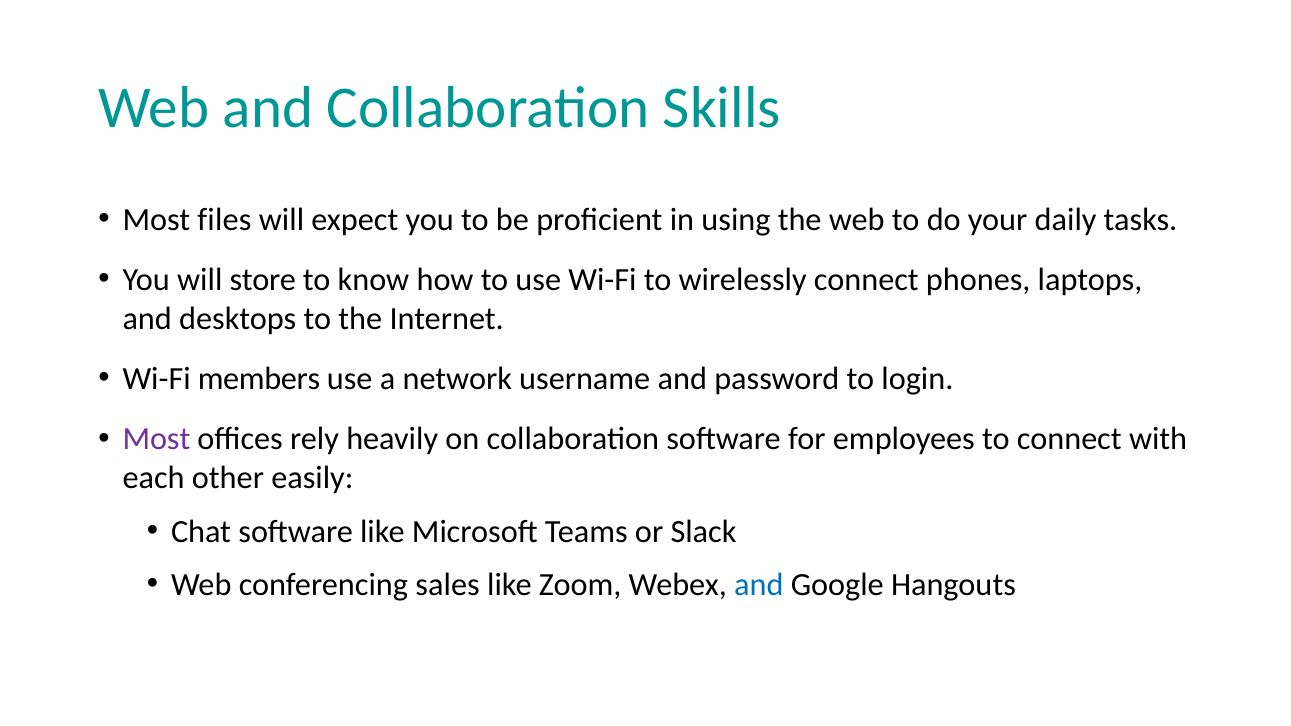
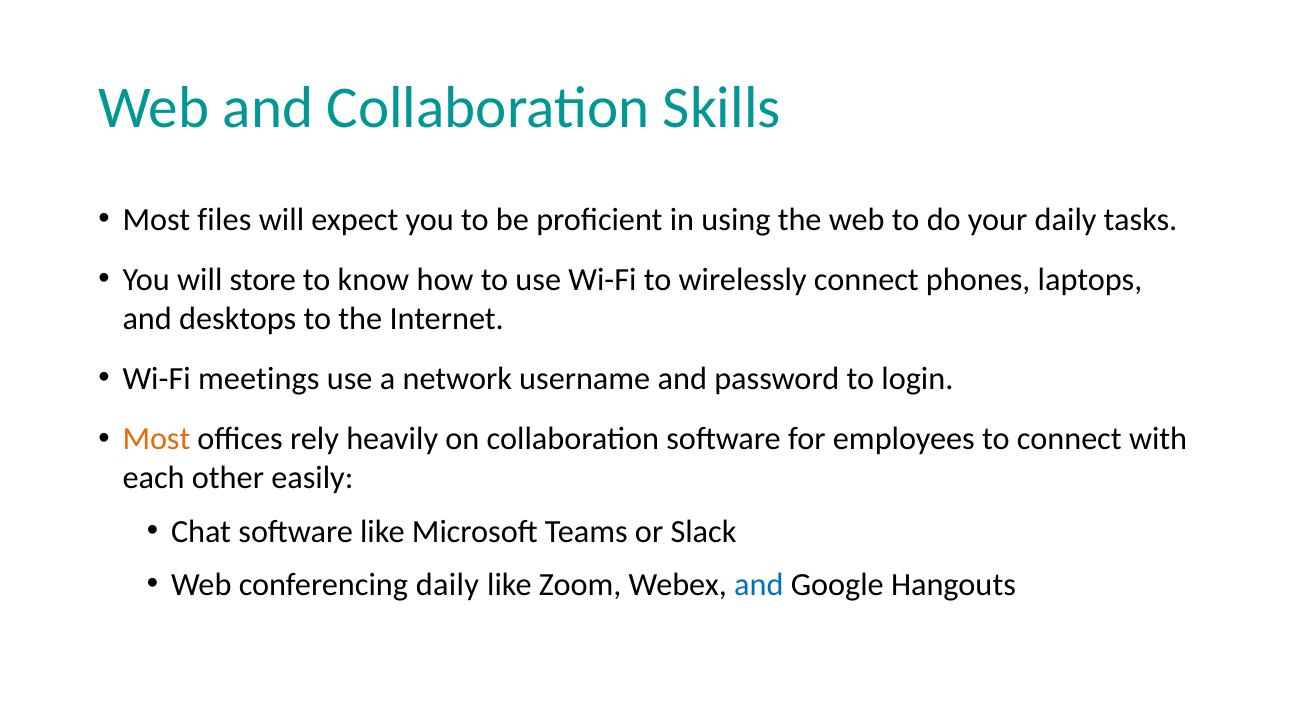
members: members -> meetings
Most at (156, 439) colour: purple -> orange
conferencing sales: sales -> daily
